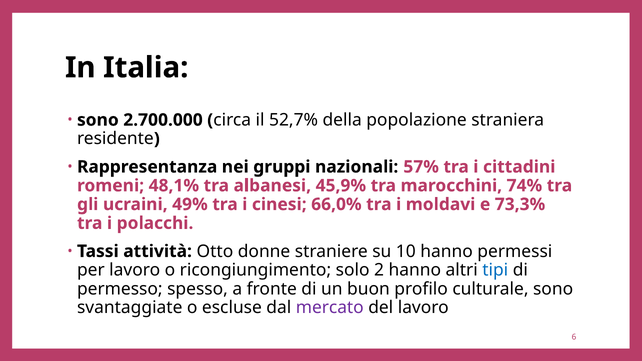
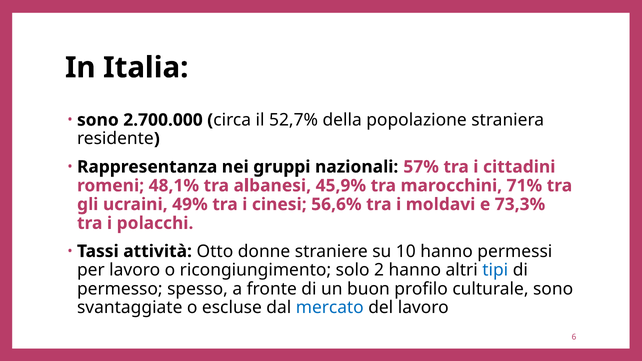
74%: 74% -> 71%
66,0%: 66,0% -> 56,6%
mercato colour: purple -> blue
